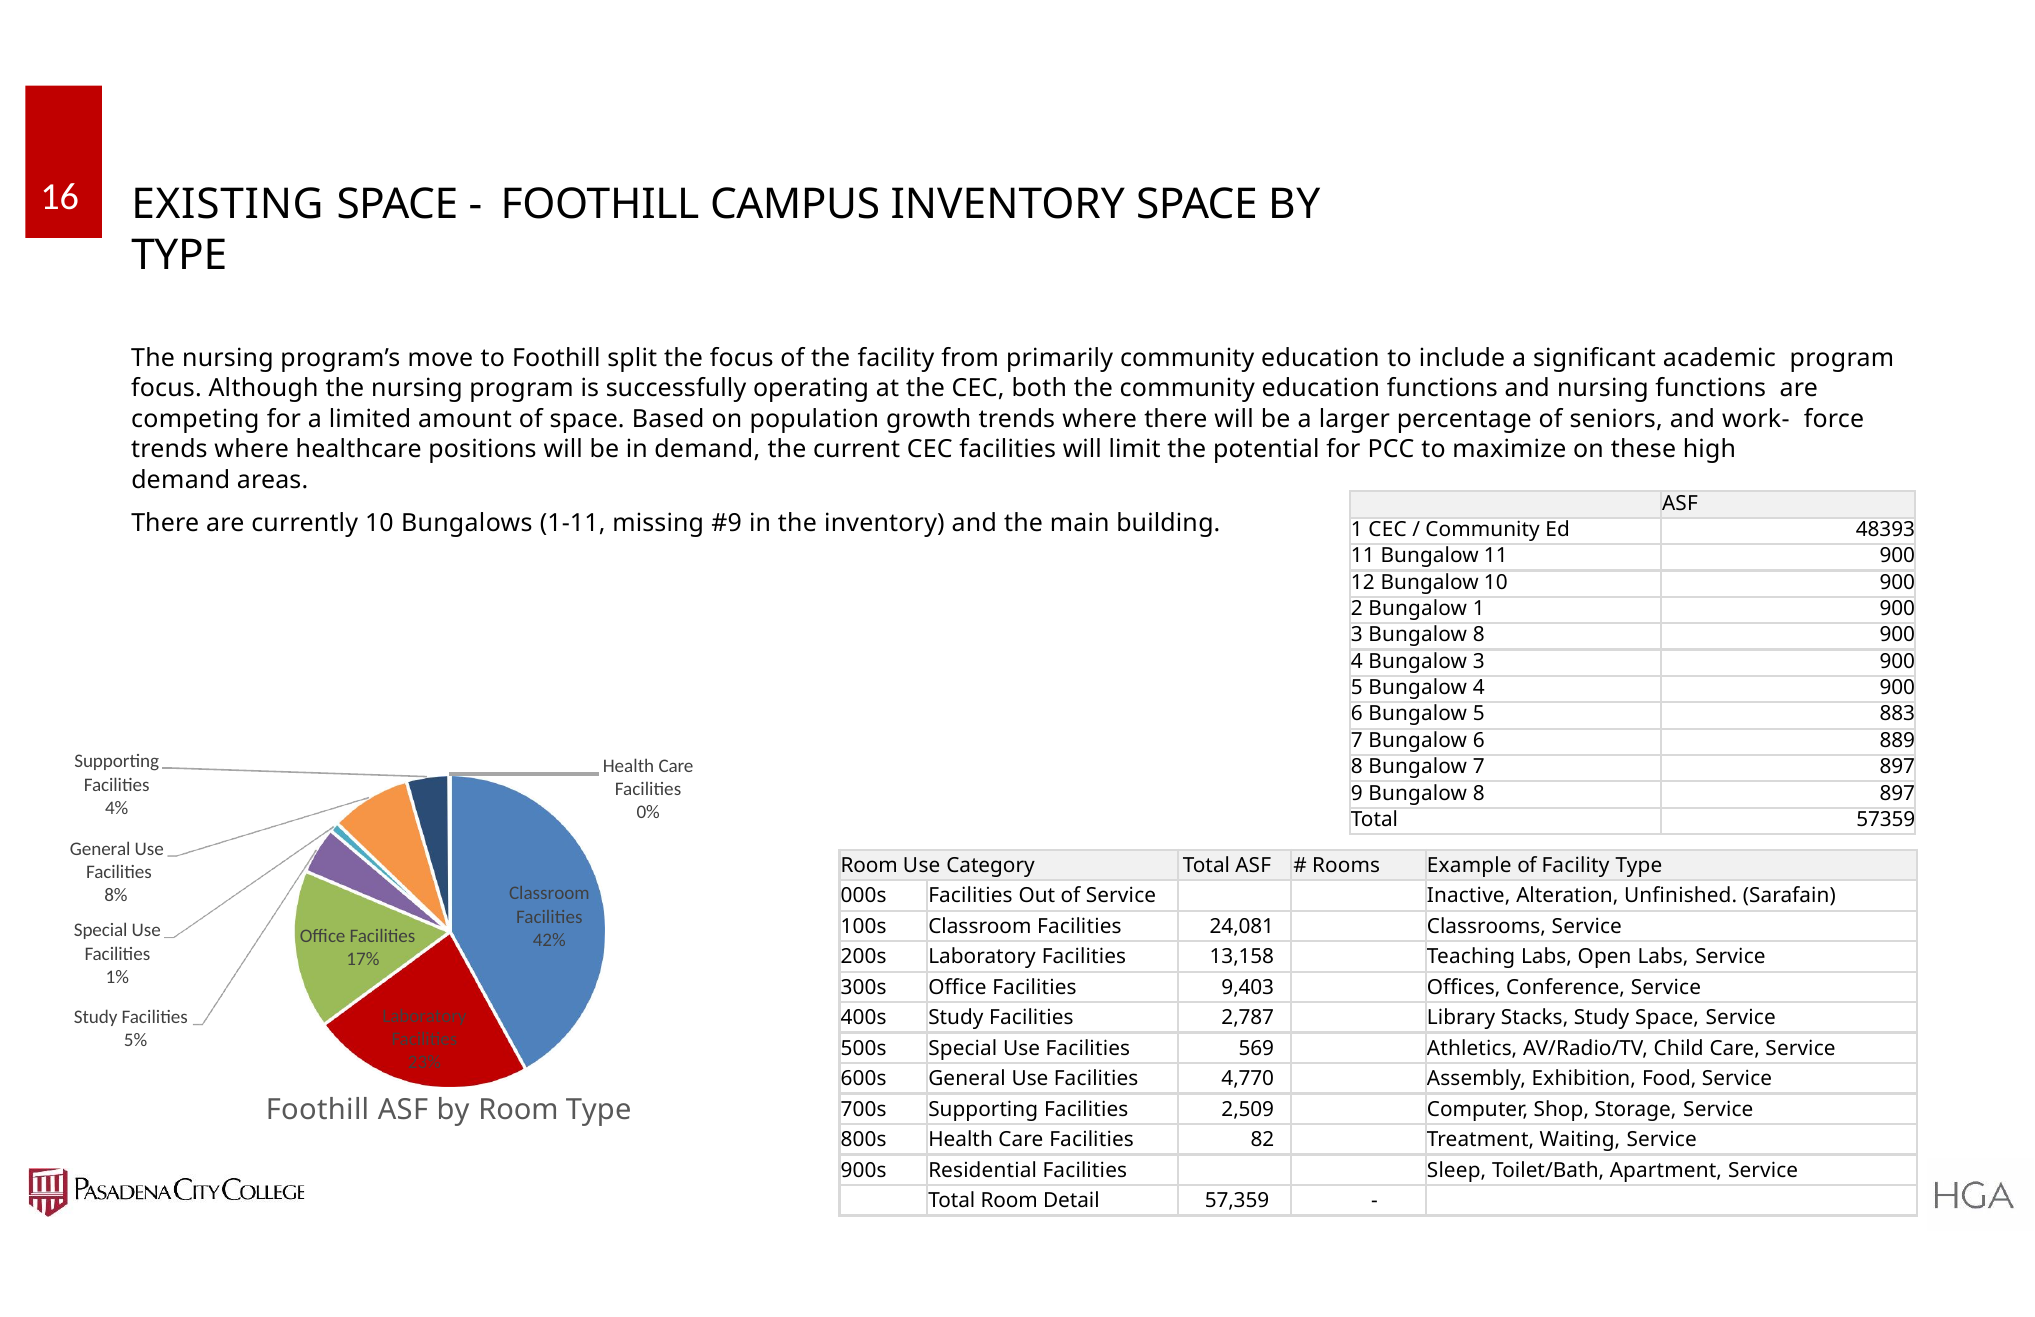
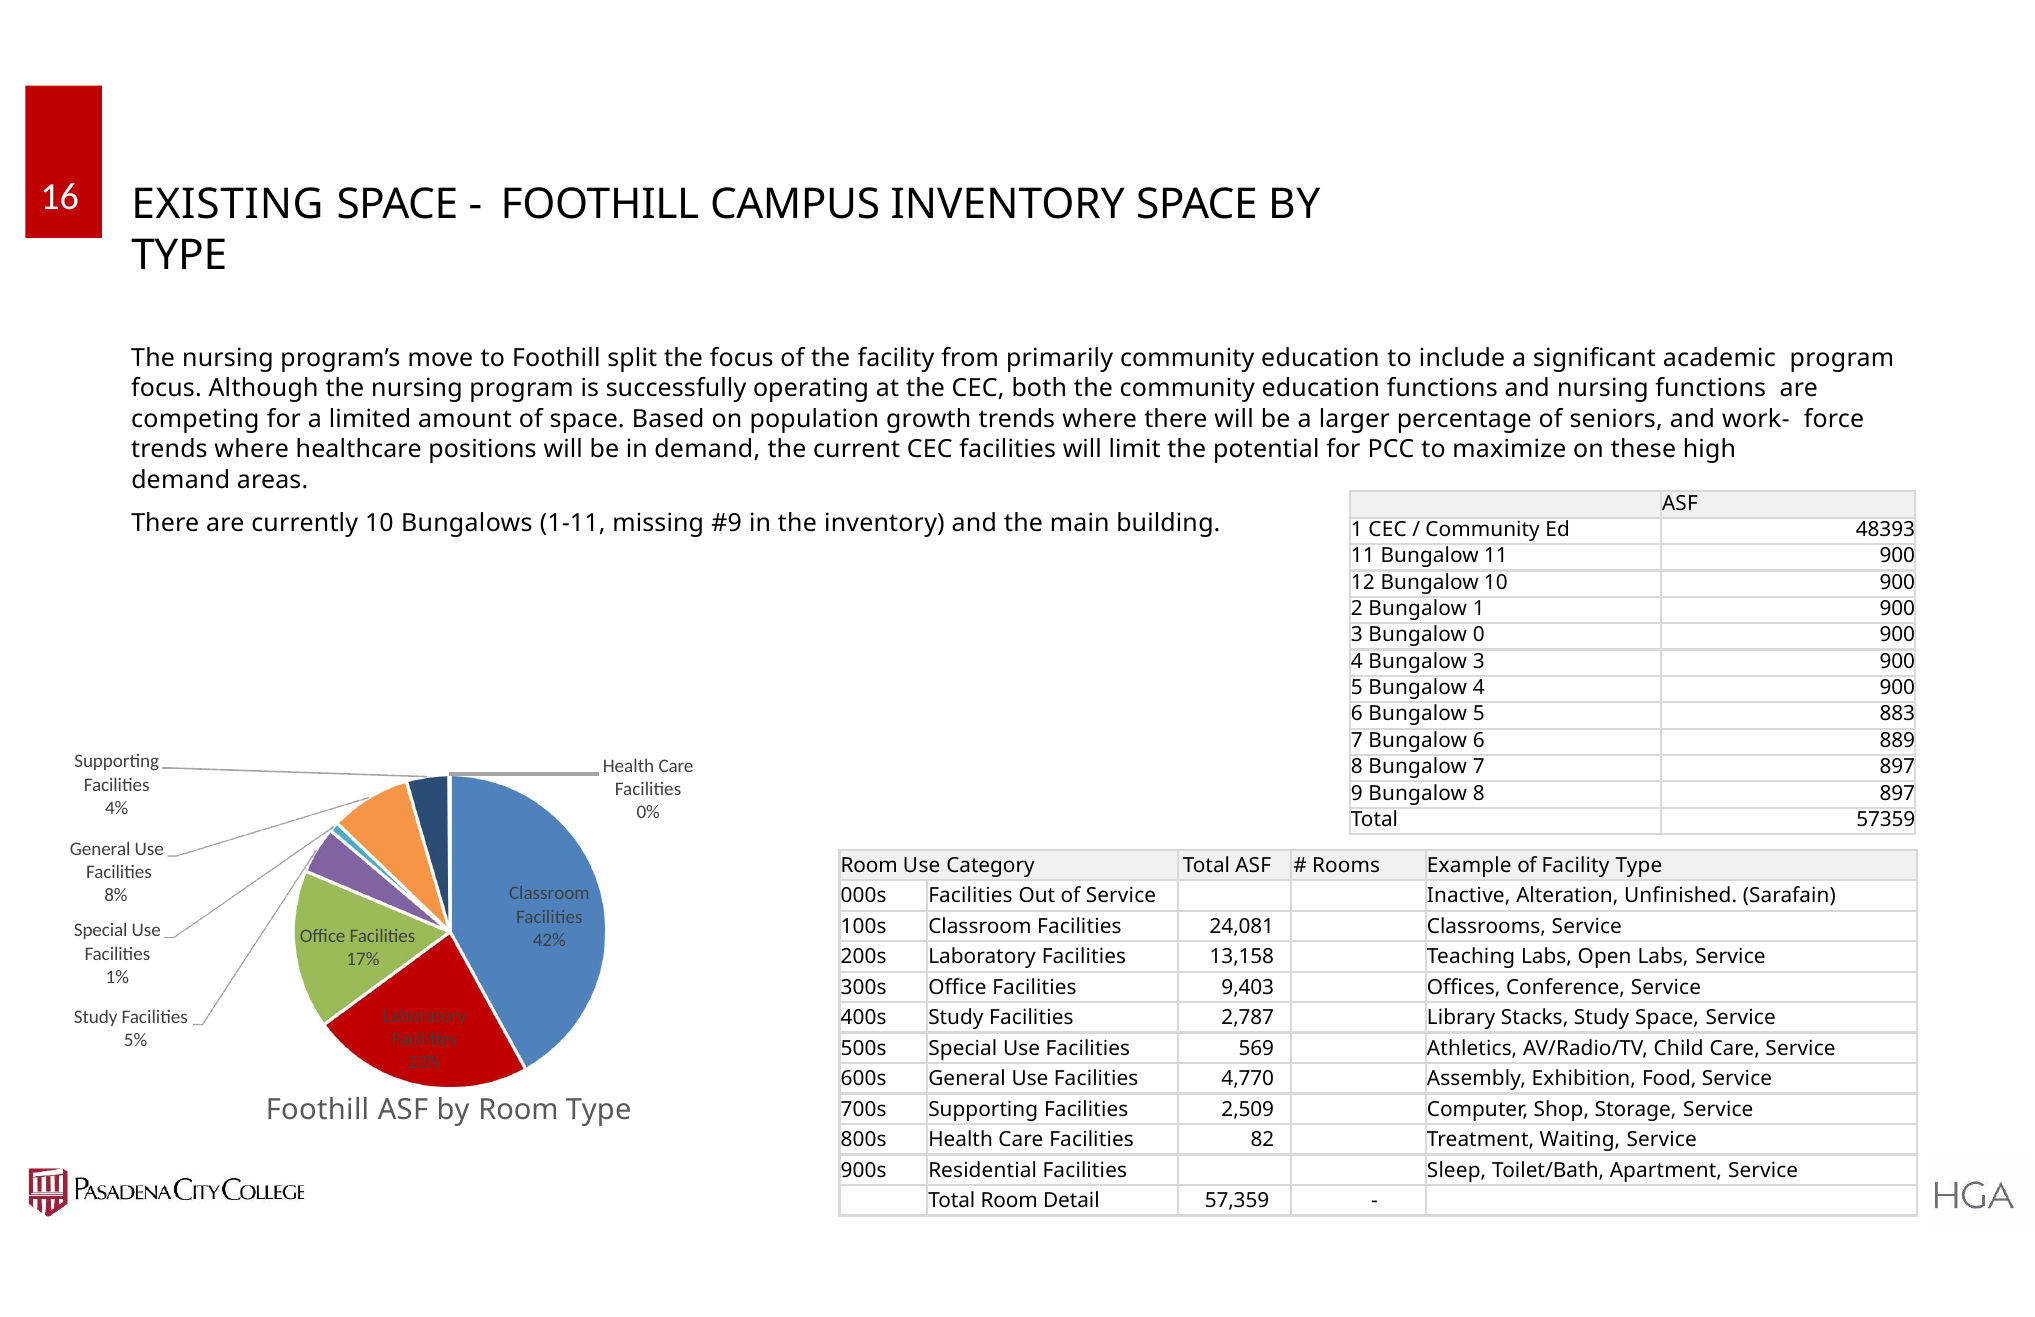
3 Bungalow 8: 8 -> 0
